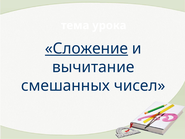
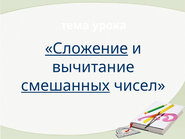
смешанных underline: none -> present
